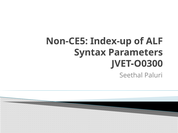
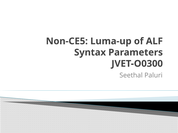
Index-up: Index-up -> Luma-up
